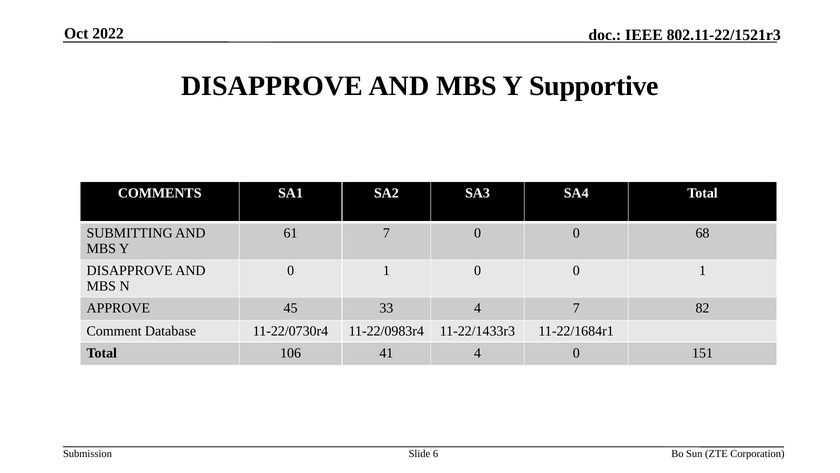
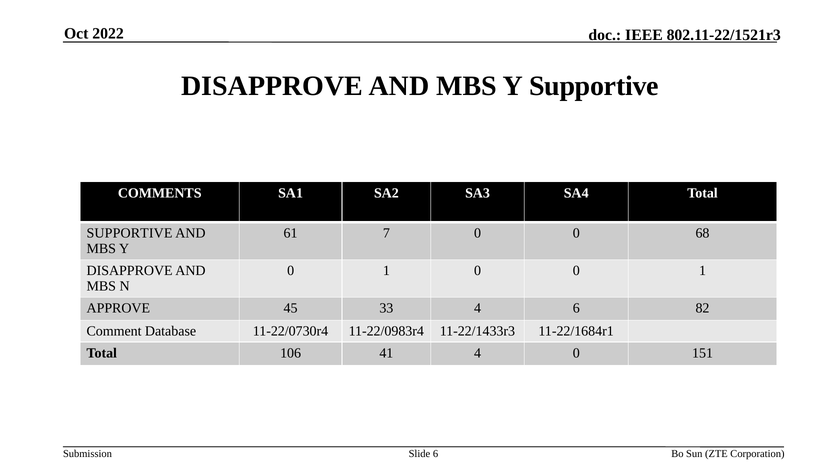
SUBMITTING at (130, 233): SUBMITTING -> SUPPORTIVE
4 7: 7 -> 6
